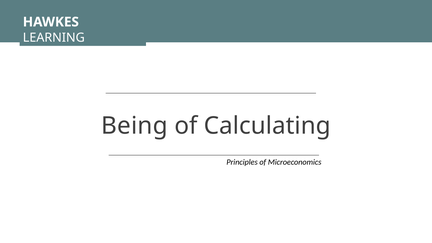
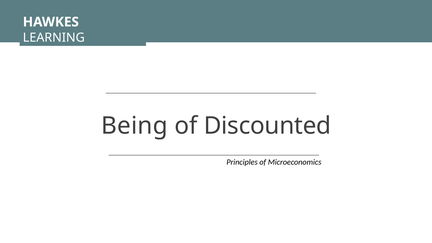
Calculating: Calculating -> Discounted
